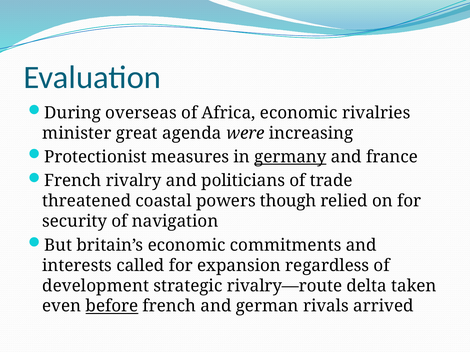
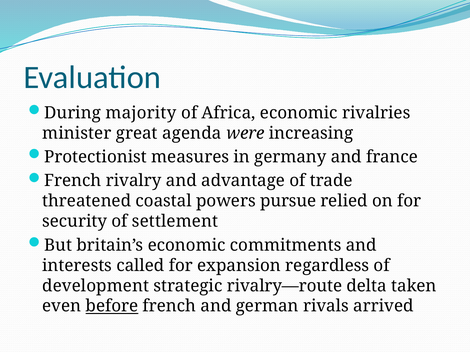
overseas: overseas -> majority
germany underline: present -> none
politicians: politicians -> advantage
though: though -> pursue
navigation: navigation -> settlement
